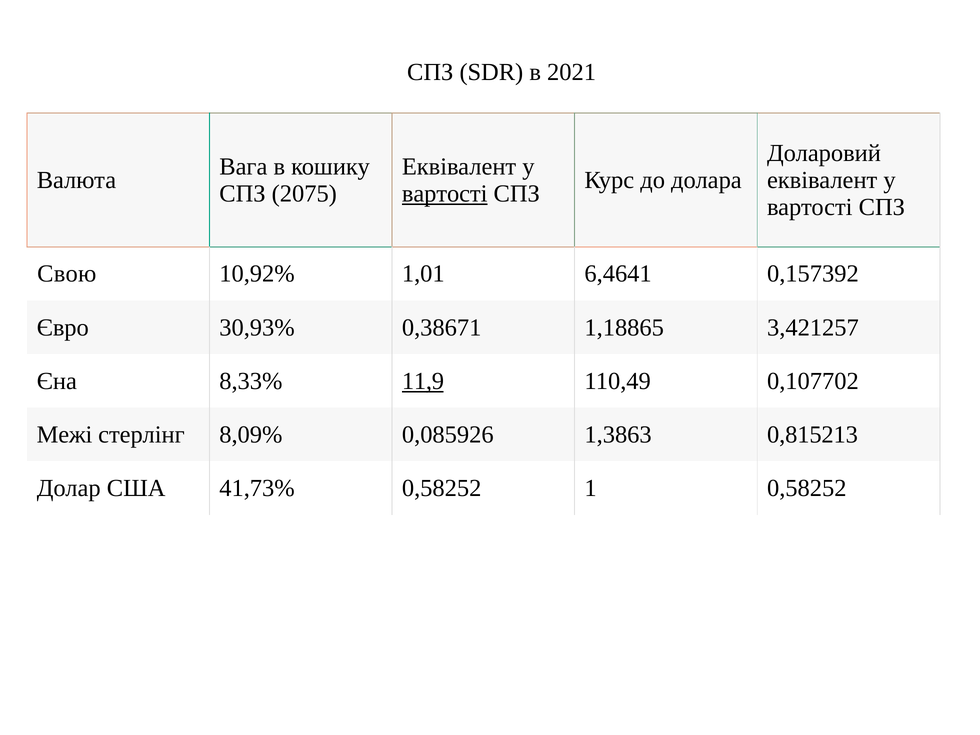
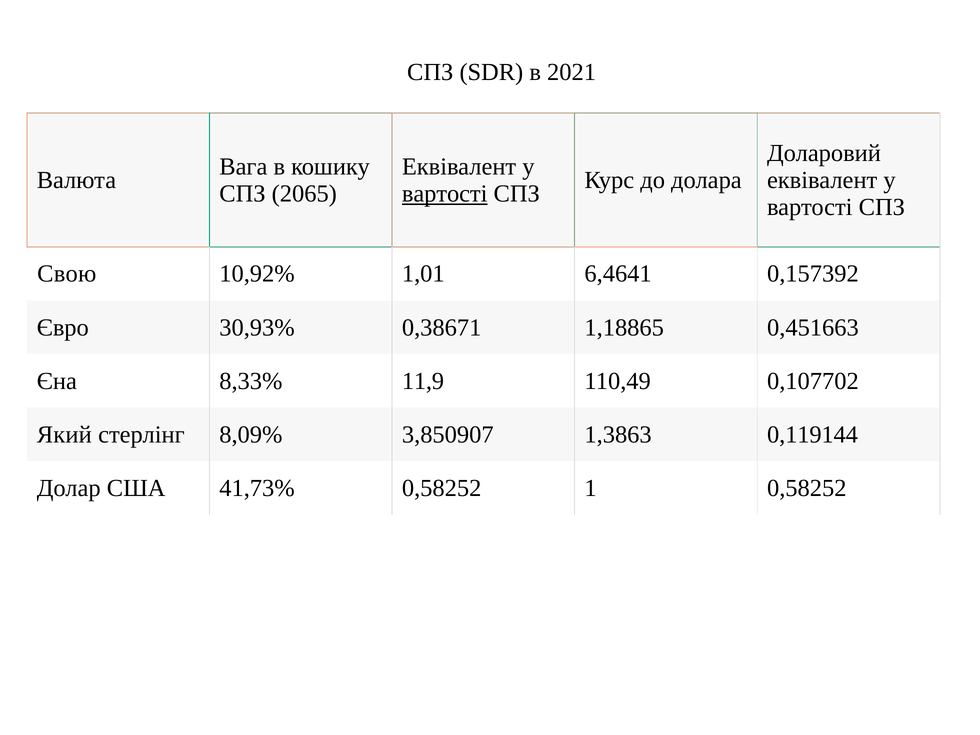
2075: 2075 -> 2065
3,421257: 3,421257 -> 0,451663
11,9 underline: present -> none
Межі: Межі -> Який
0,085926: 0,085926 -> 3,850907
0,815213: 0,815213 -> 0,119144
